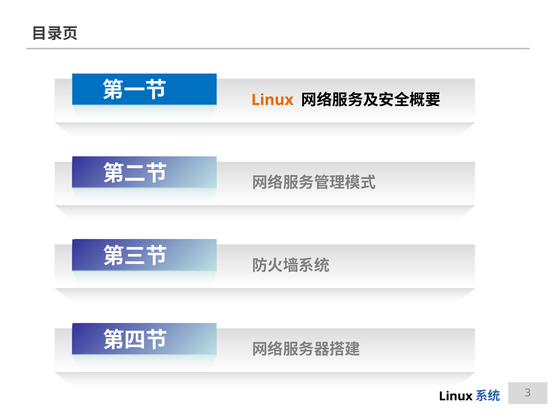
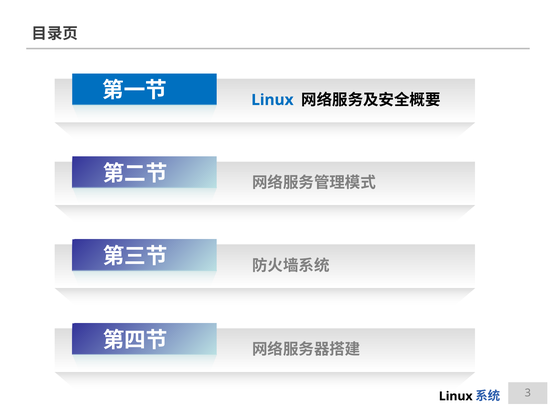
Linux at (272, 100) colour: orange -> blue
